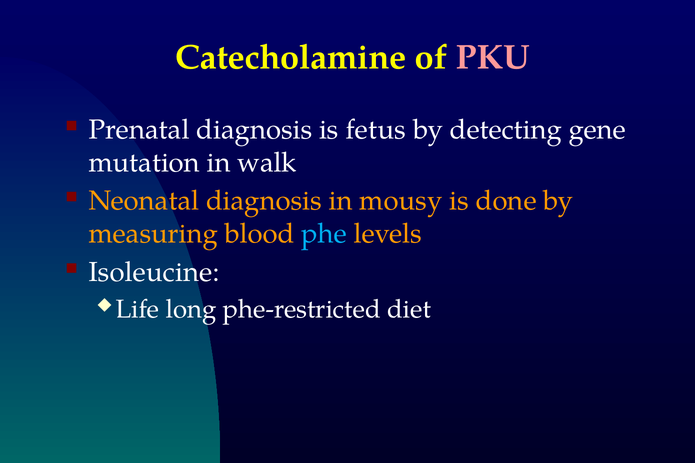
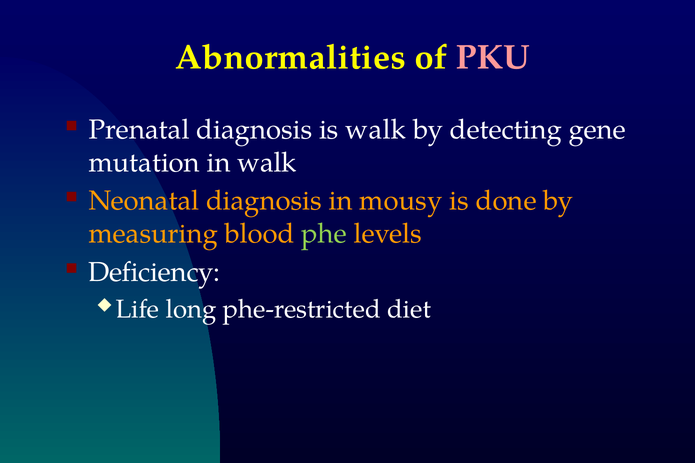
Catecholamine: Catecholamine -> Abnormalities
is fetus: fetus -> walk
phe colour: light blue -> light green
Isoleucine: Isoleucine -> Deficiency
